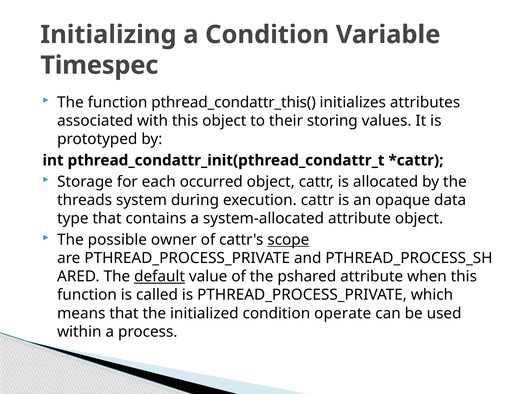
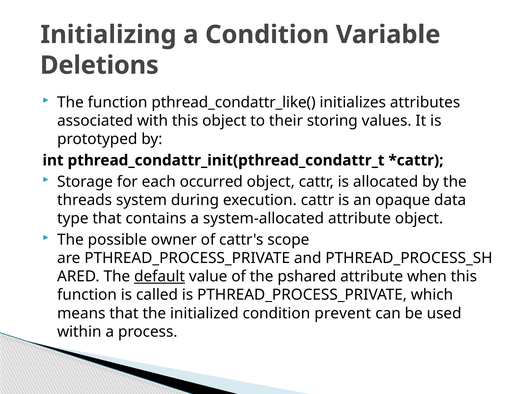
Timespec: Timespec -> Deletions
pthread_condattr_this(: pthread_condattr_this( -> pthread_condattr_like(
scope underline: present -> none
operate: operate -> prevent
